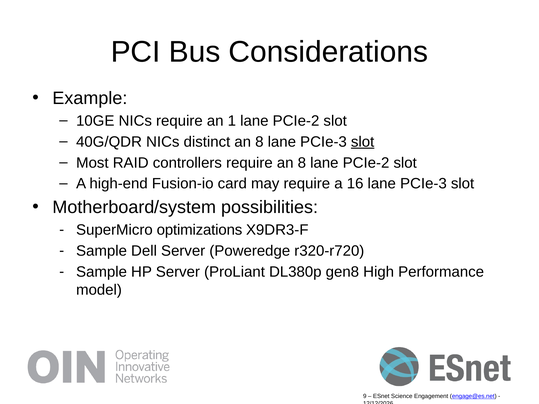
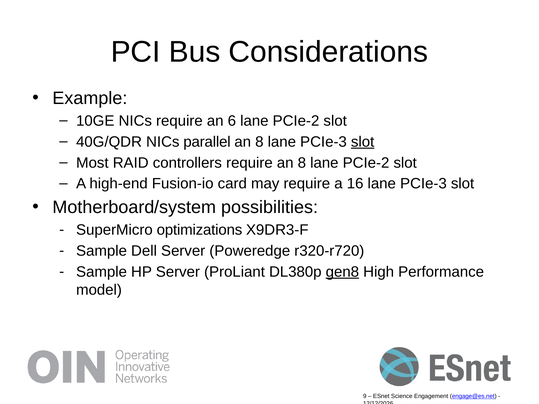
1: 1 -> 6
distinct: distinct -> parallel
gen8 underline: none -> present
